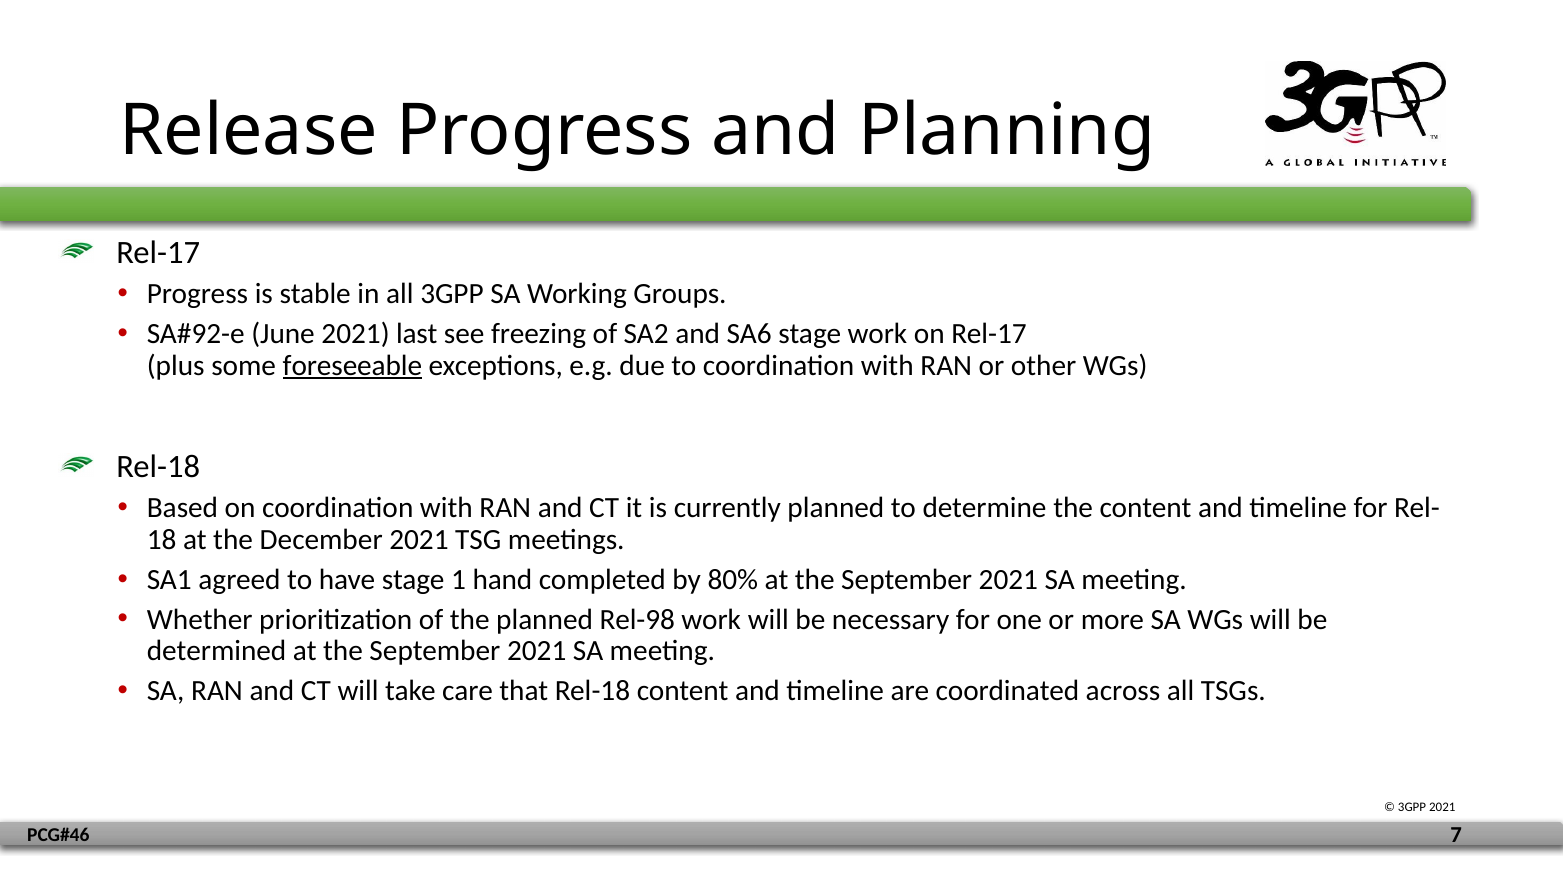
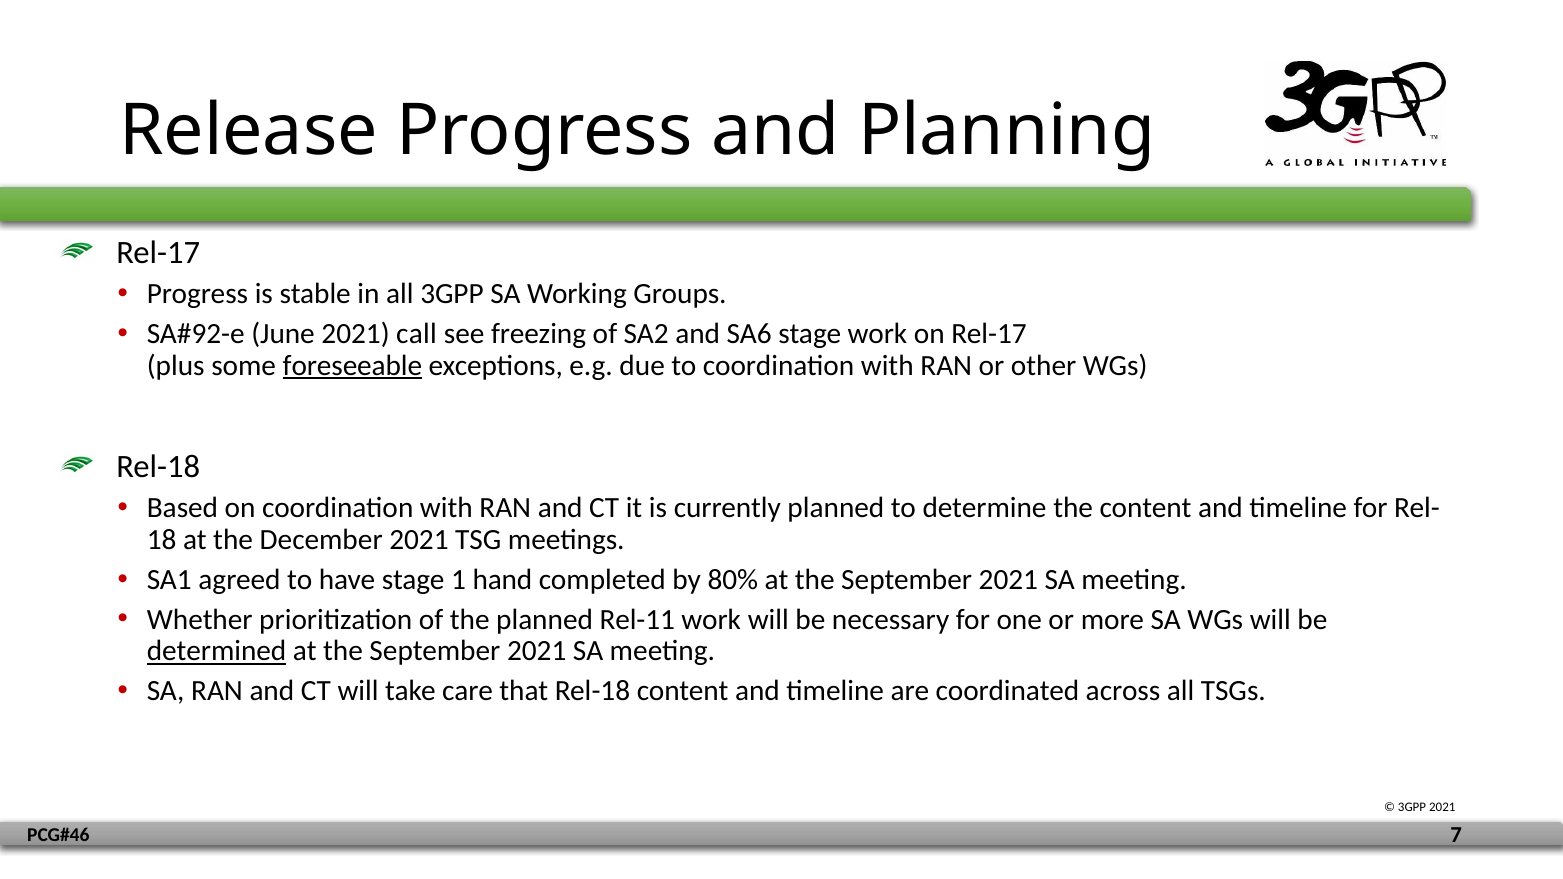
last: last -> call
Rel-98: Rel-98 -> Rel-11
determined underline: none -> present
